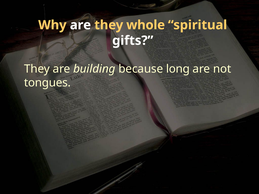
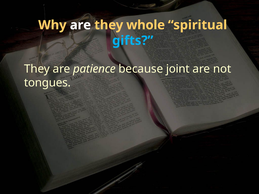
gifts colour: white -> light blue
building: building -> patience
long: long -> joint
